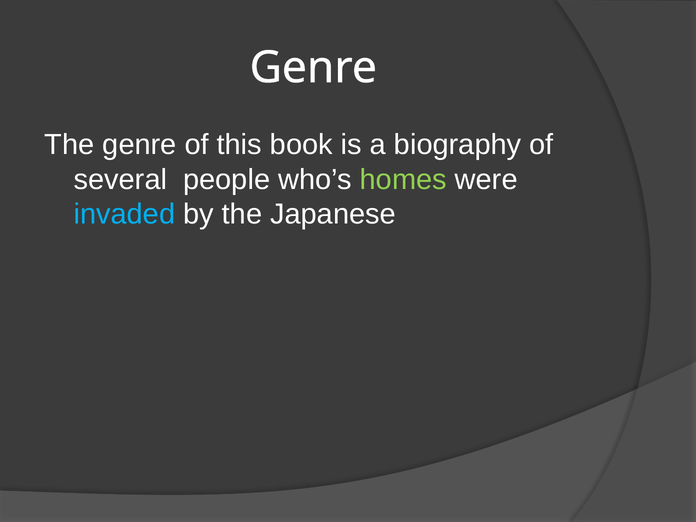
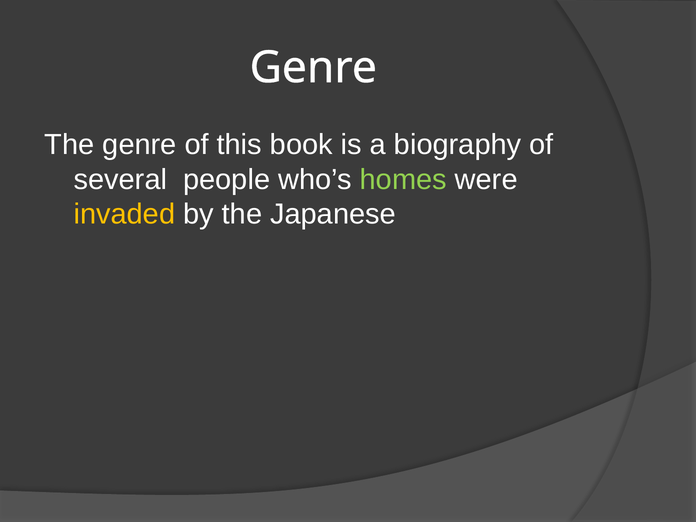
invaded colour: light blue -> yellow
